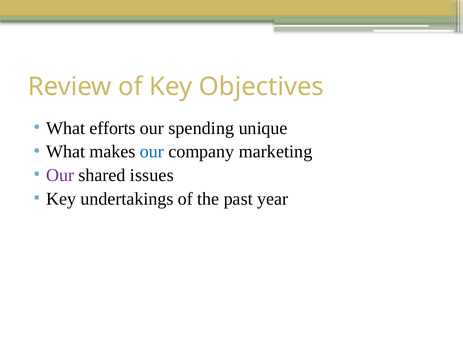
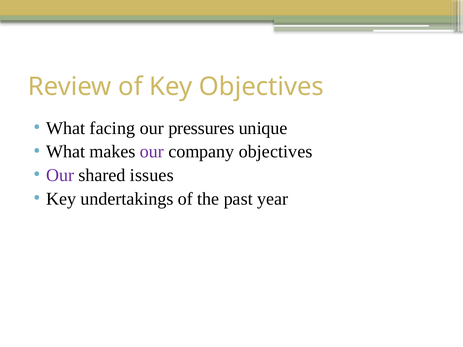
efforts: efforts -> facing
spending: spending -> pressures
our at (152, 152) colour: blue -> purple
company marketing: marketing -> objectives
